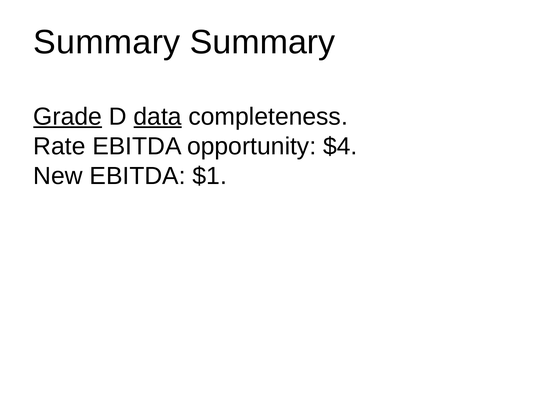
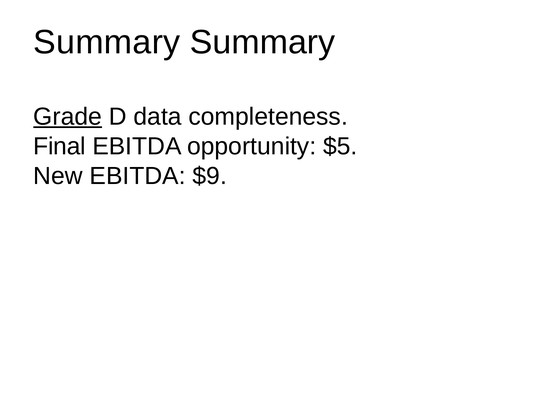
data underline: present -> none
Rate: Rate -> Final
$4: $4 -> $5
$1: $1 -> $9
